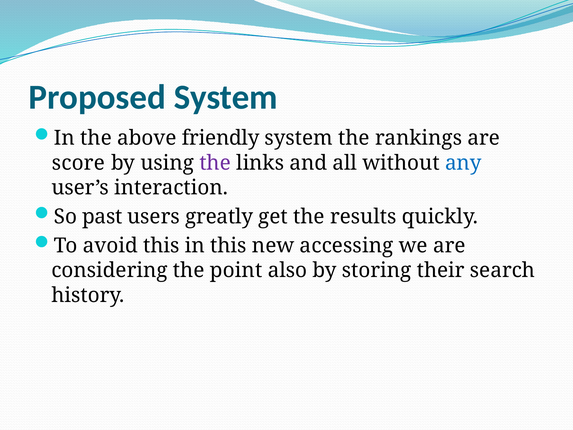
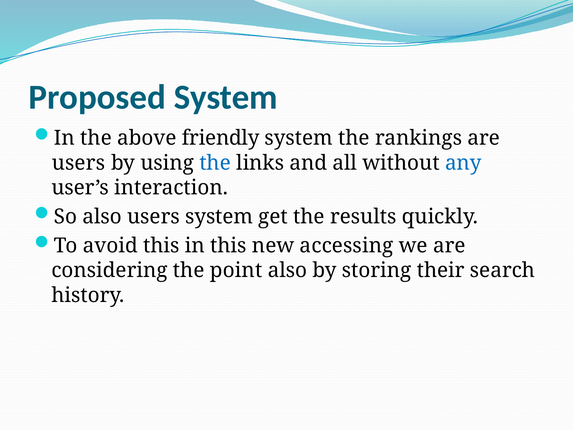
score at (78, 163): score -> users
the at (215, 163) colour: purple -> blue
So past: past -> also
users greatly: greatly -> system
